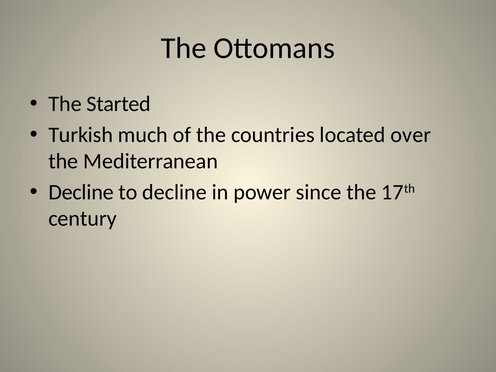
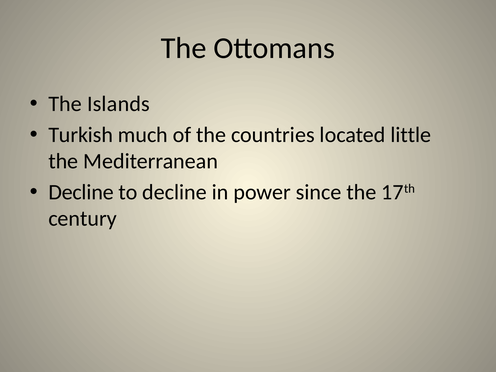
Started: Started -> Islands
over: over -> little
